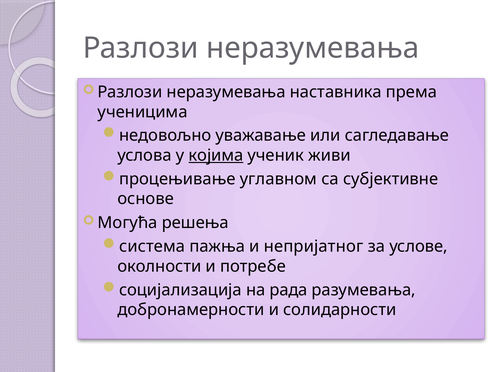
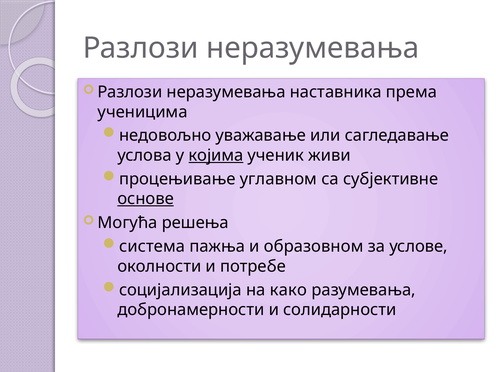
основе underline: none -> present
непријатног: непријатног -> образовном
рада: рада -> како
